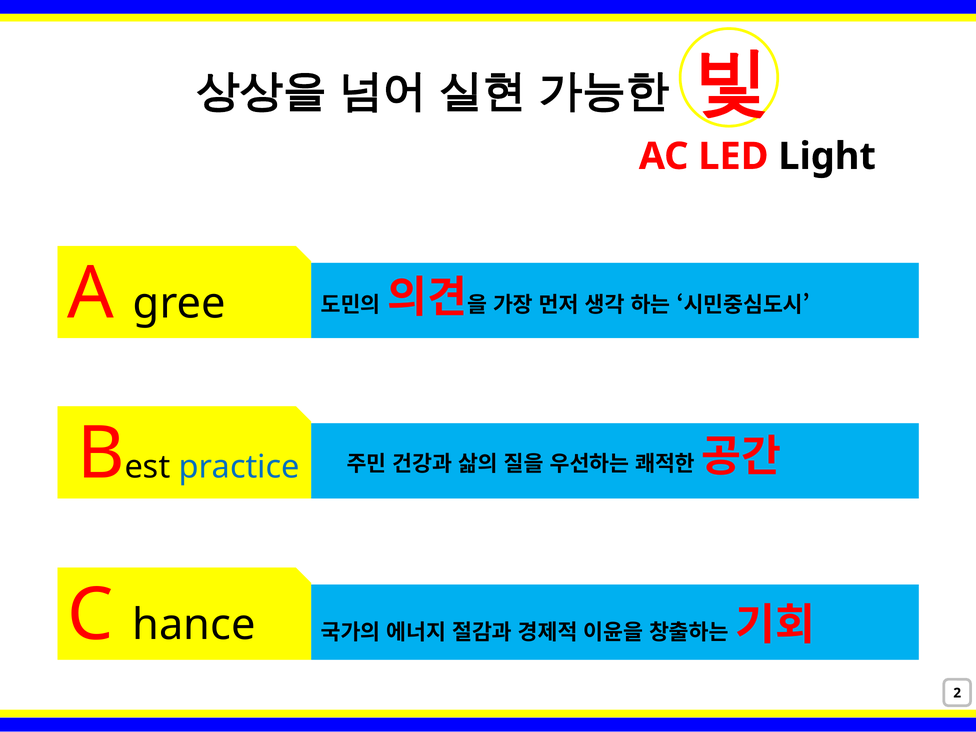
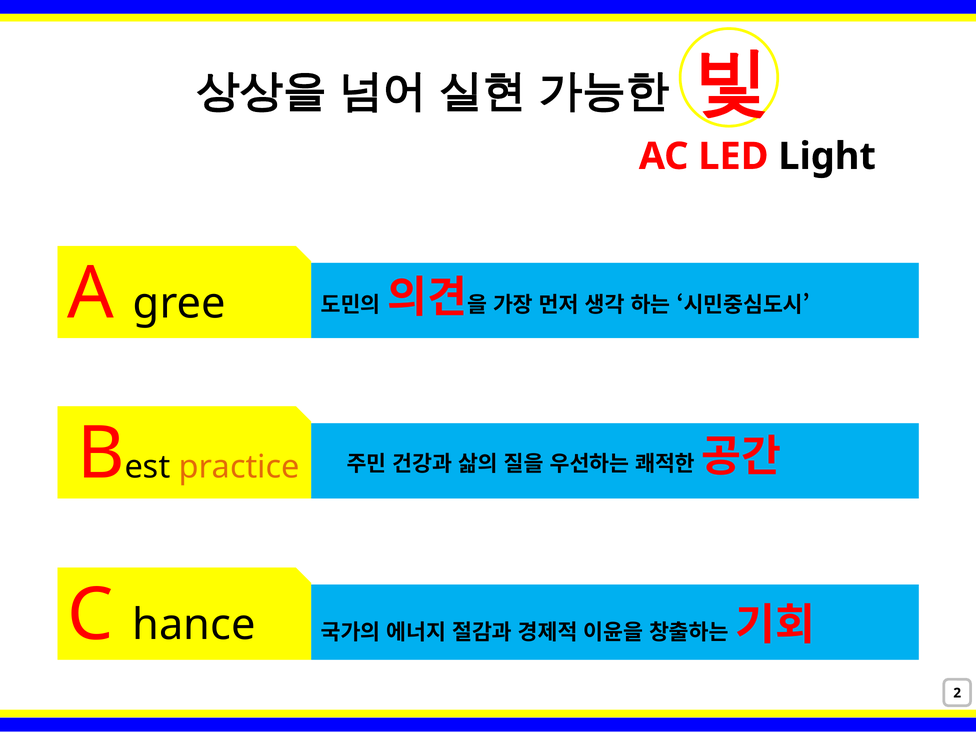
practice colour: blue -> orange
